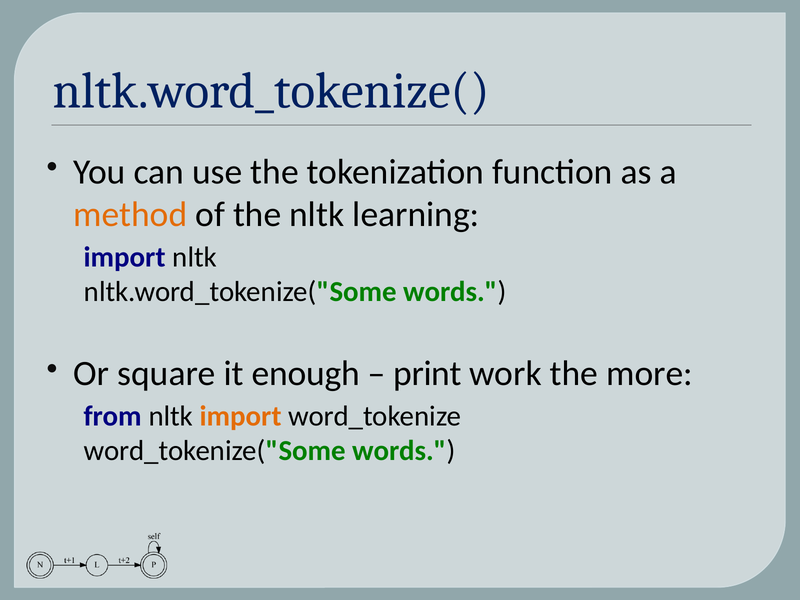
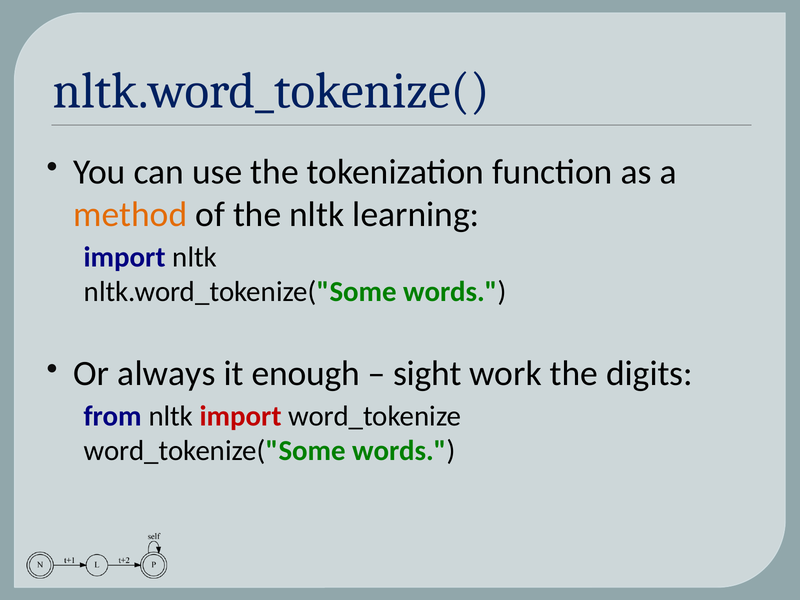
square: square -> always
print: print -> sight
more: more -> digits
import at (241, 416) colour: orange -> red
